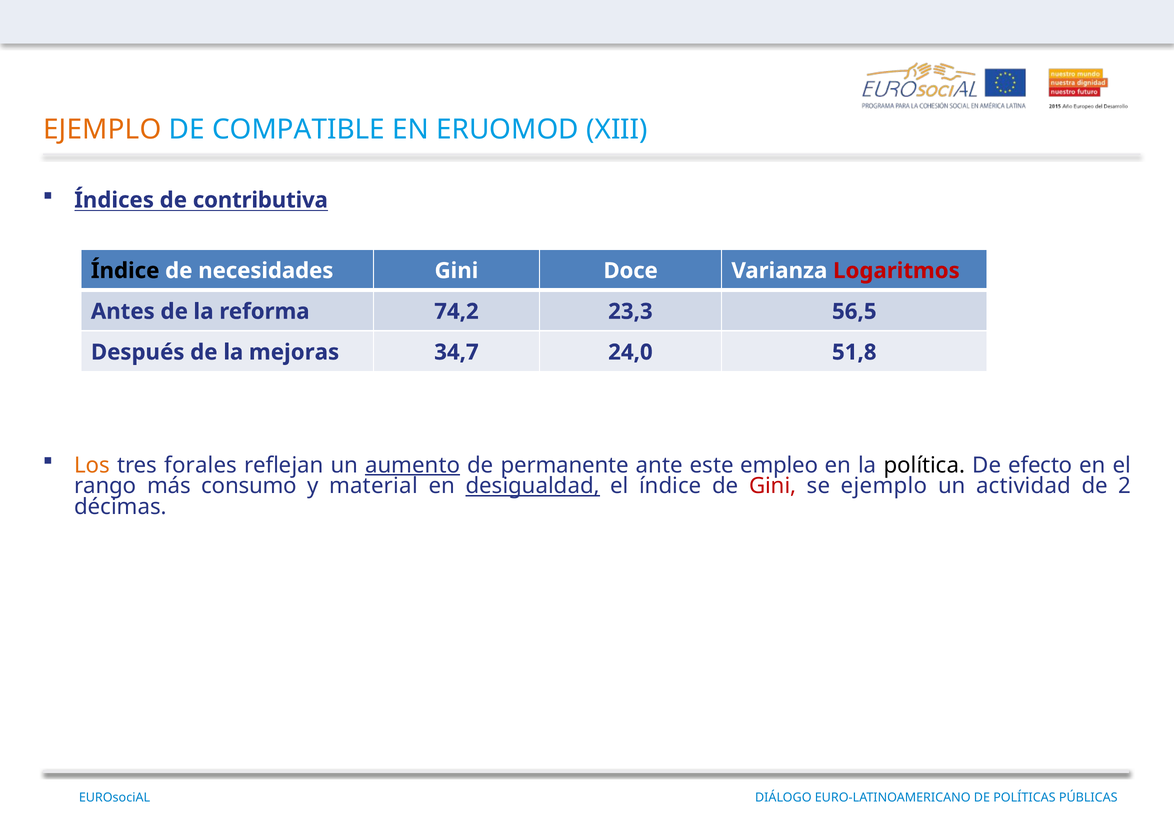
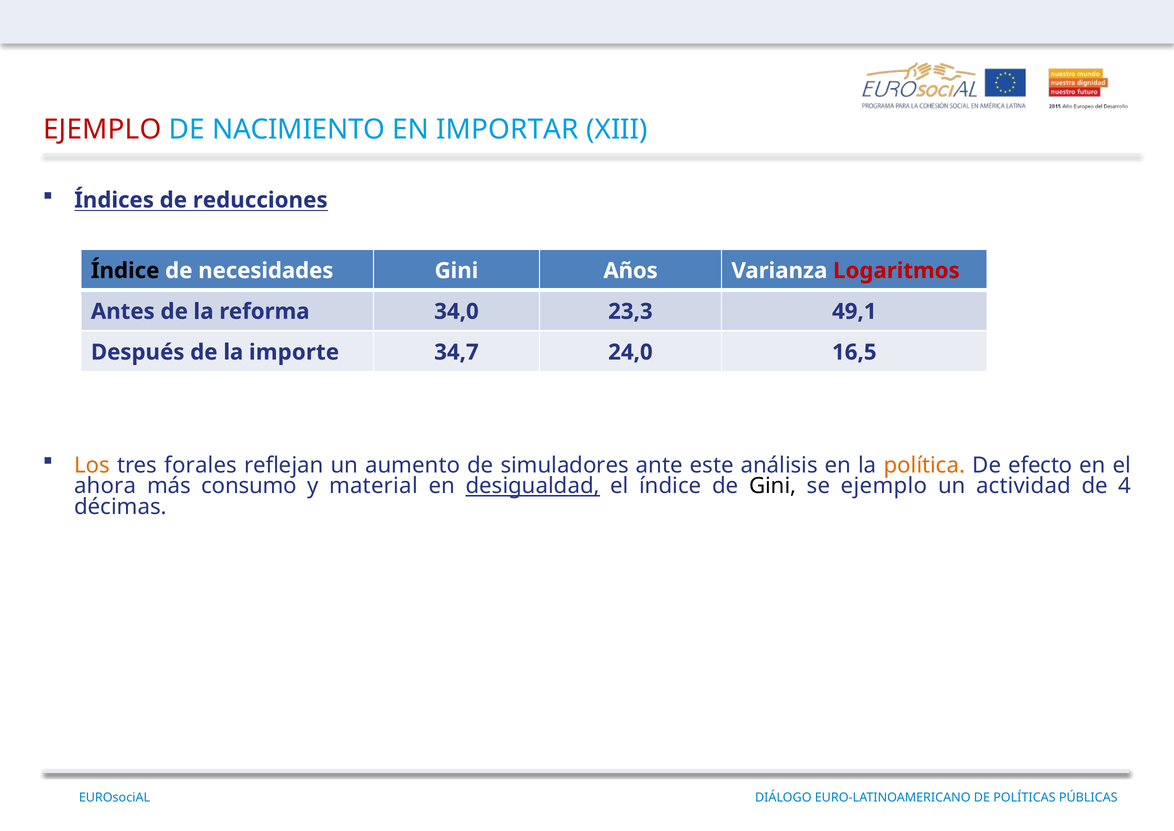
EJEMPLO at (102, 130) colour: orange -> red
COMPATIBLE: COMPATIBLE -> NACIMIENTO
ERUOMOD: ERUOMOD -> IMPORTAR
contributiva: contributiva -> reducciones
Doce: Doce -> Años
74,2: 74,2 -> 34,0
56,5: 56,5 -> 49,1
mejoras: mejoras -> importe
51,8: 51,8 -> 16,5
aumento underline: present -> none
permanente: permanente -> simuladores
empleo: empleo -> análisis
política colour: black -> orange
rango: rango -> ahora
Gini at (773, 486) colour: red -> black
2: 2 -> 4
